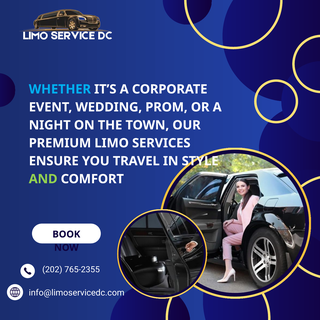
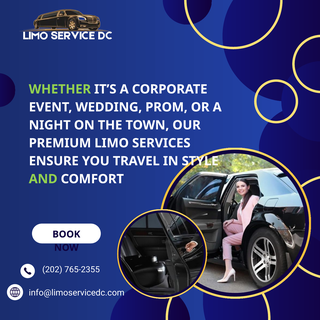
WHETHER colour: light blue -> light green
